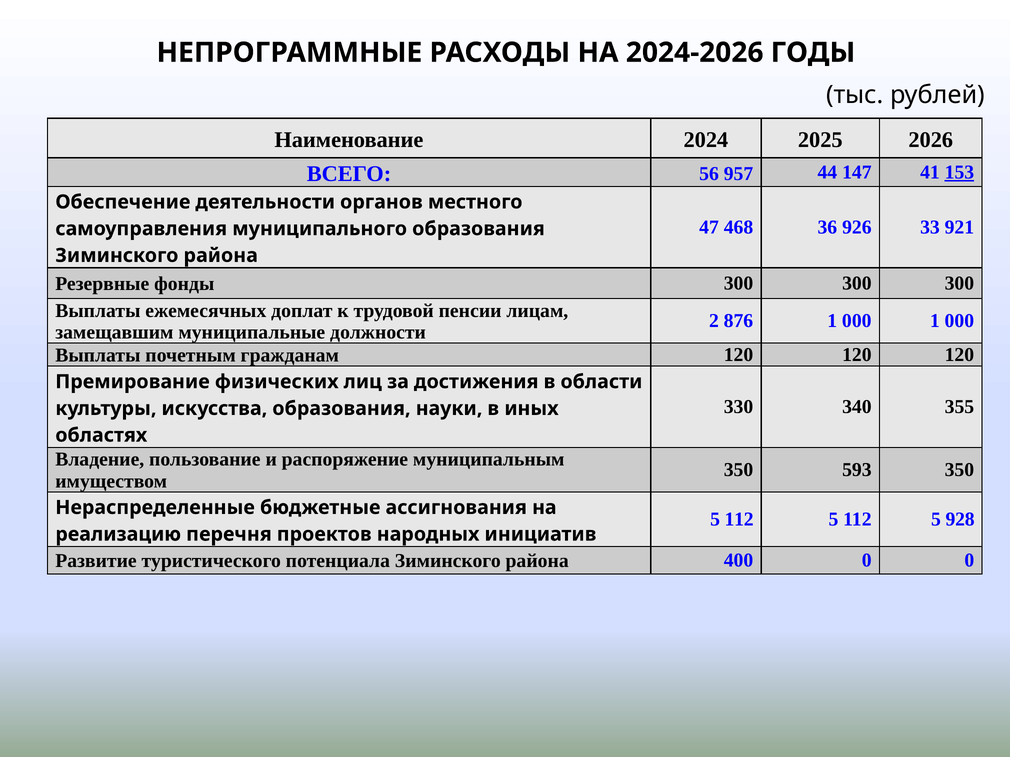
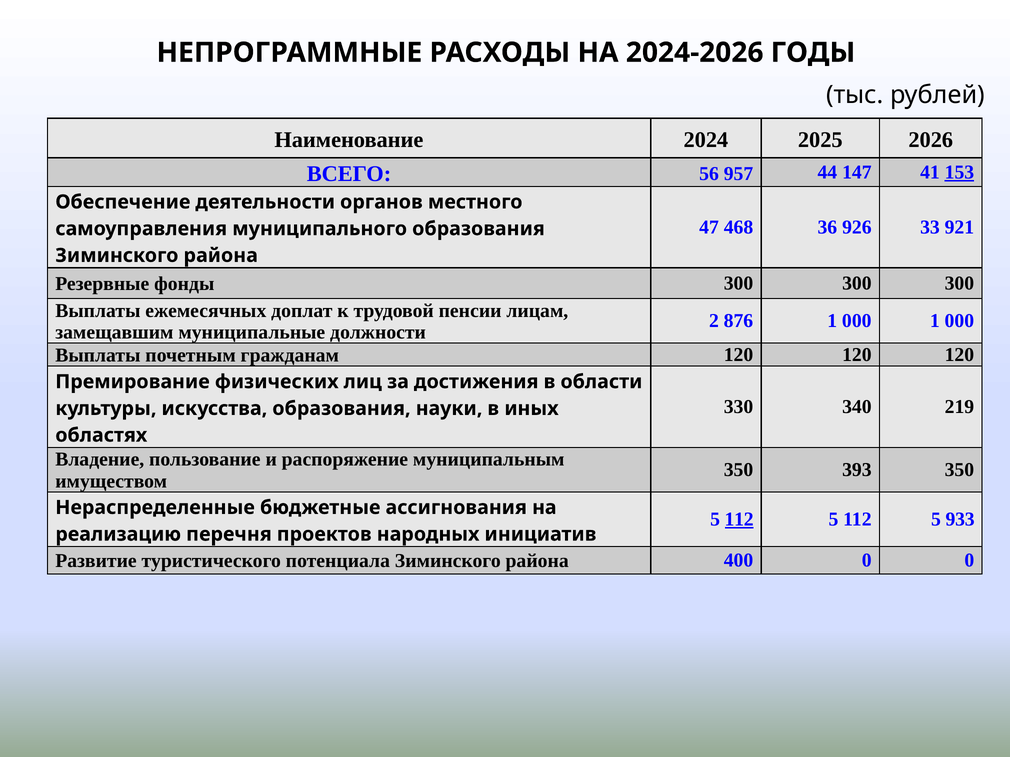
355: 355 -> 219
593: 593 -> 393
112 at (739, 520) underline: none -> present
928: 928 -> 933
